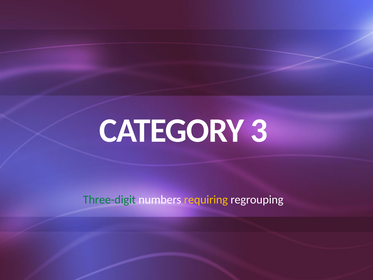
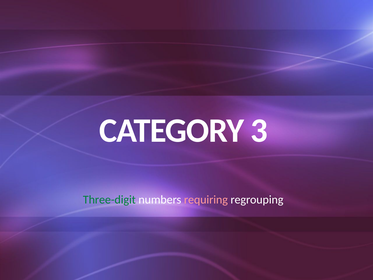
requiring colour: yellow -> pink
